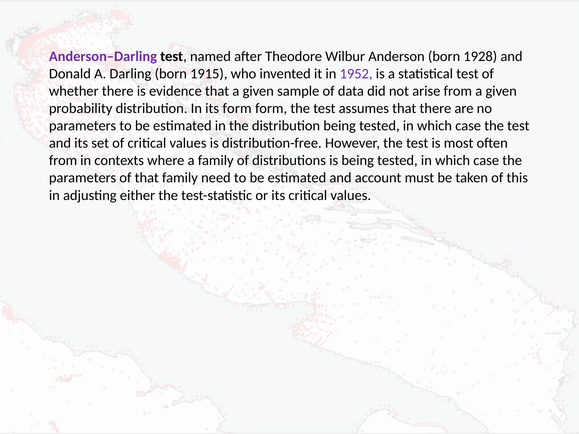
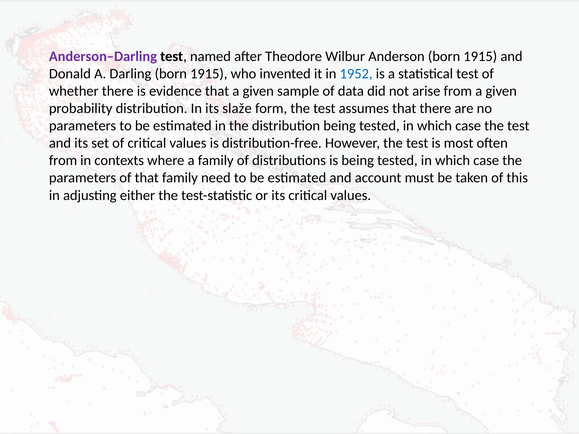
Anderson born 1928: 1928 -> 1915
1952 colour: purple -> blue
its form: form -> slaže
